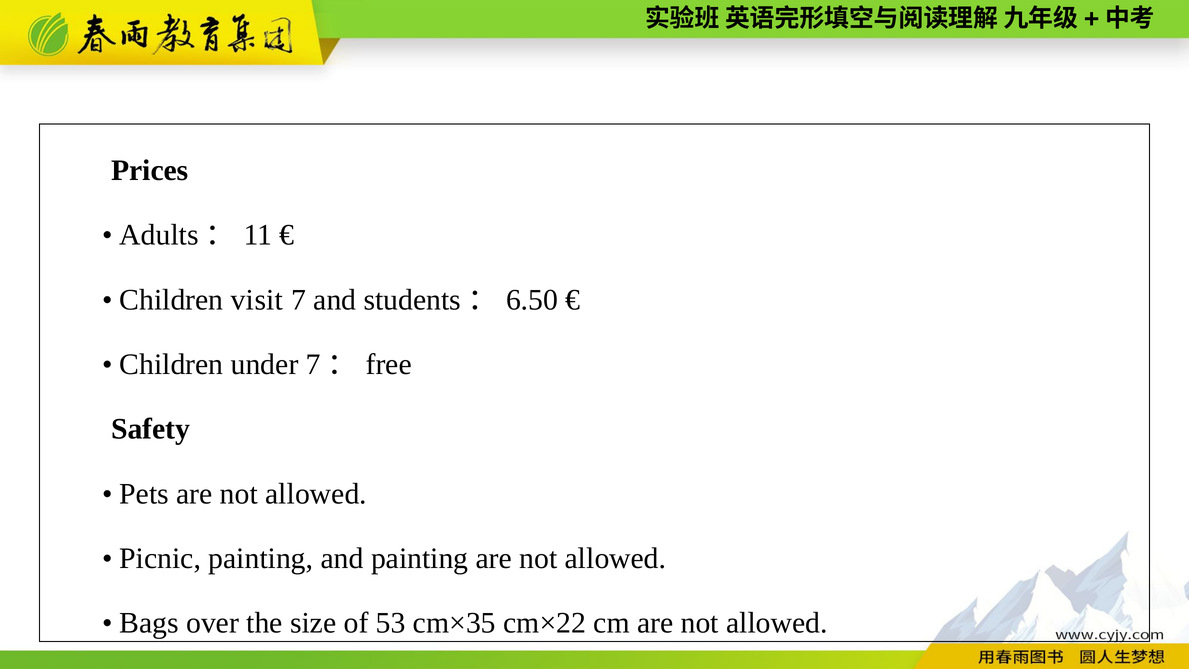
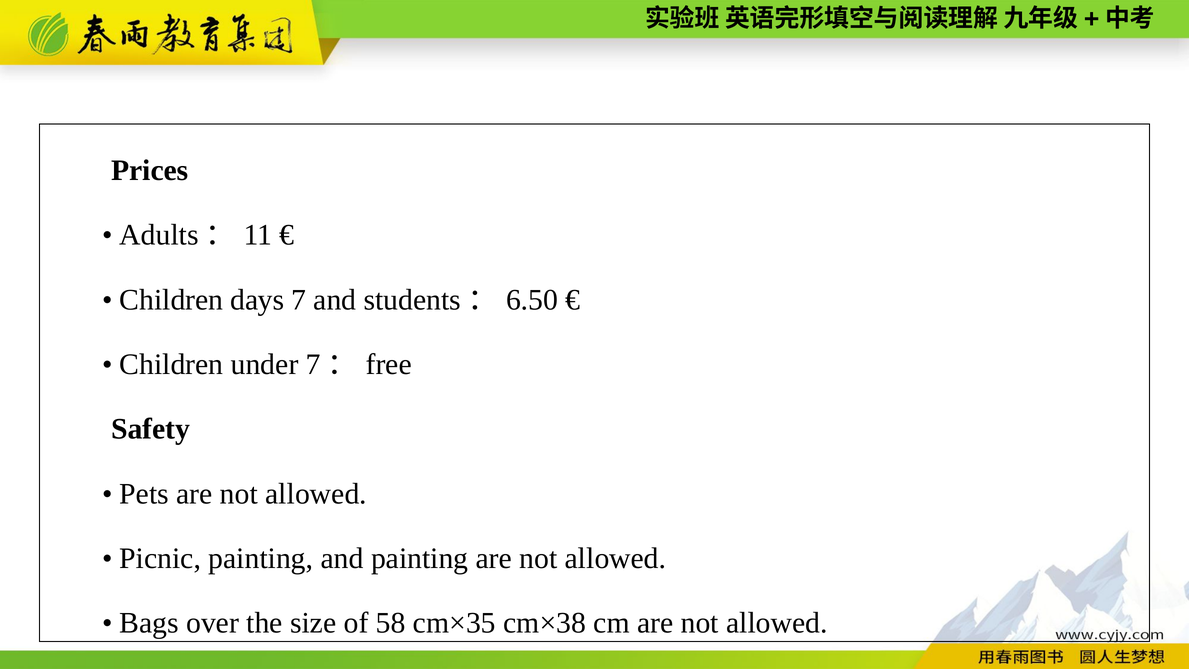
visit: visit -> days
53: 53 -> 58
cm×22: cm×22 -> cm×38
